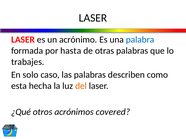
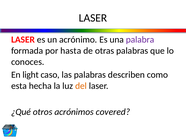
palabra colour: blue -> purple
trabajes: trabajes -> conoces
solo: solo -> light
